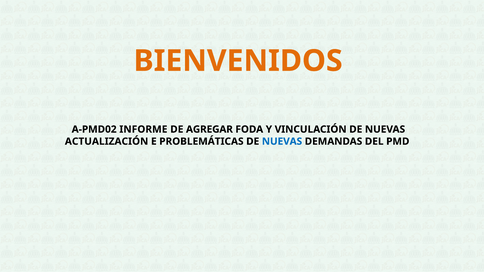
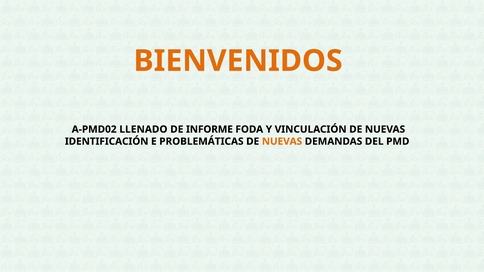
INFORME: INFORME -> LLENADO
AGREGAR: AGREGAR -> INFORME
ACTUALIZACIÓN: ACTUALIZACIÓN -> IDENTIFICACIÓN
NUEVAS at (282, 142) colour: blue -> orange
